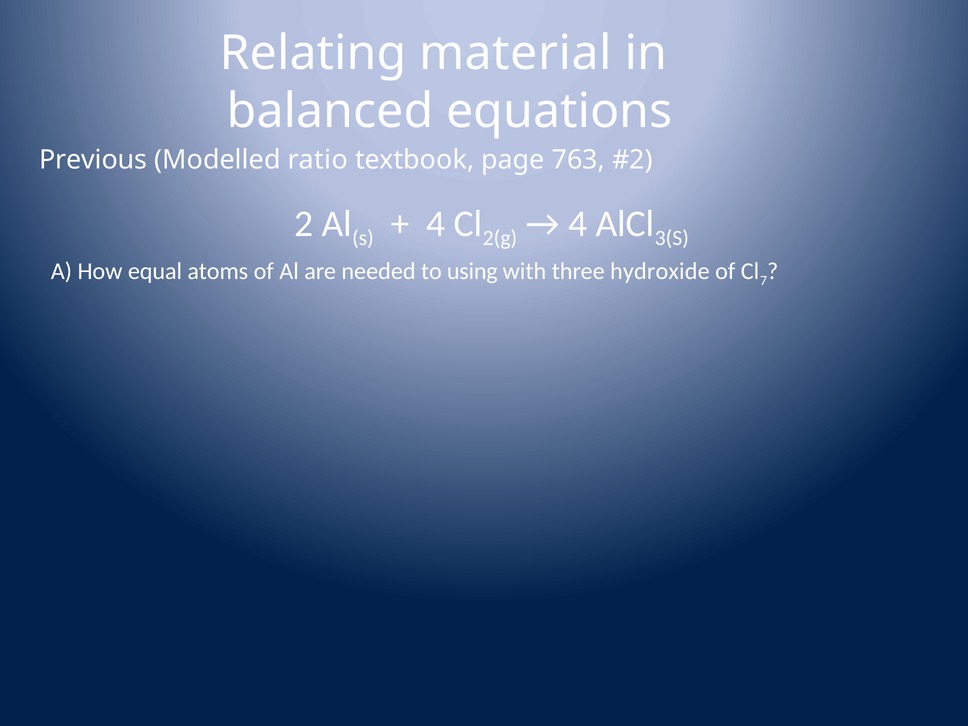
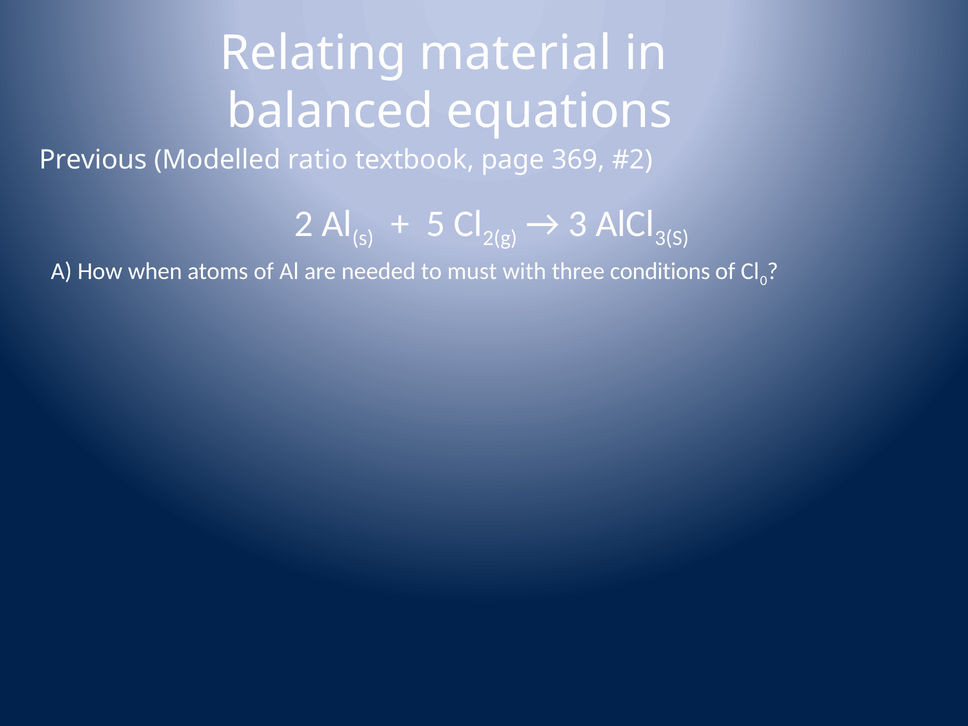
763: 763 -> 369
4 at (436, 224): 4 -> 5
4 at (578, 224): 4 -> 3
equal: equal -> when
using: using -> must
hydroxide: hydroxide -> conditions
7: 7 -> 0
